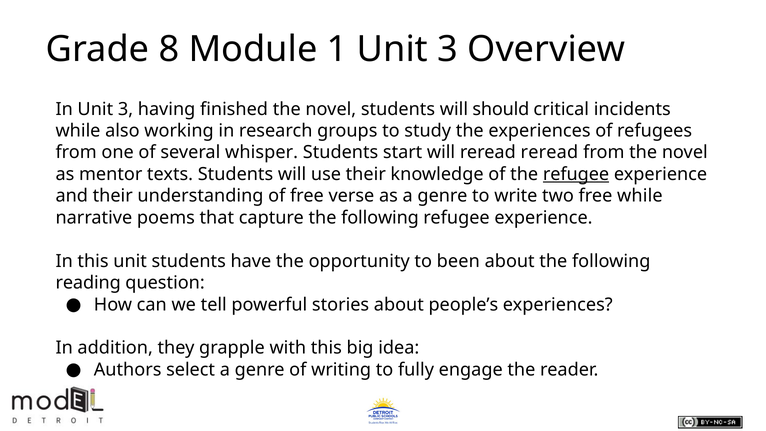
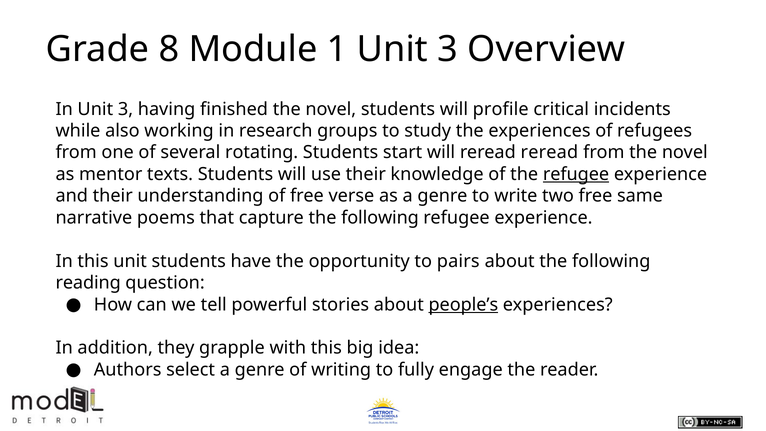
should: should -> profile
whisper: whisper -> rotating
free while: while -> same
been: been -> pairs
people’s underline: none -> present
